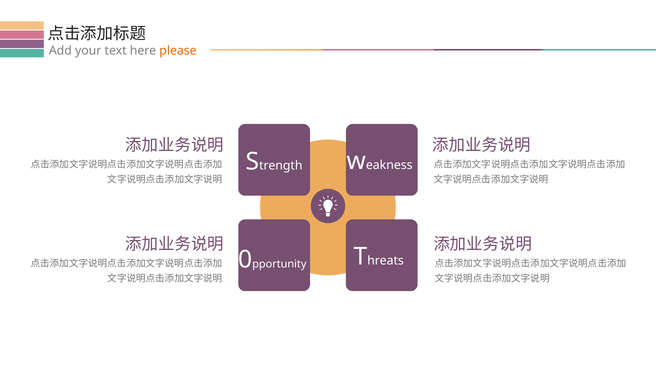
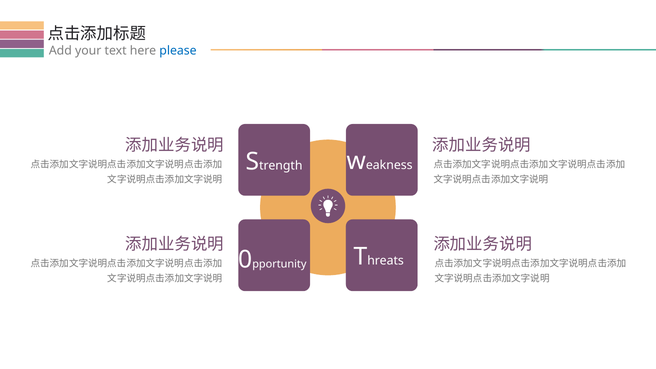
please colour: orange -> blue
